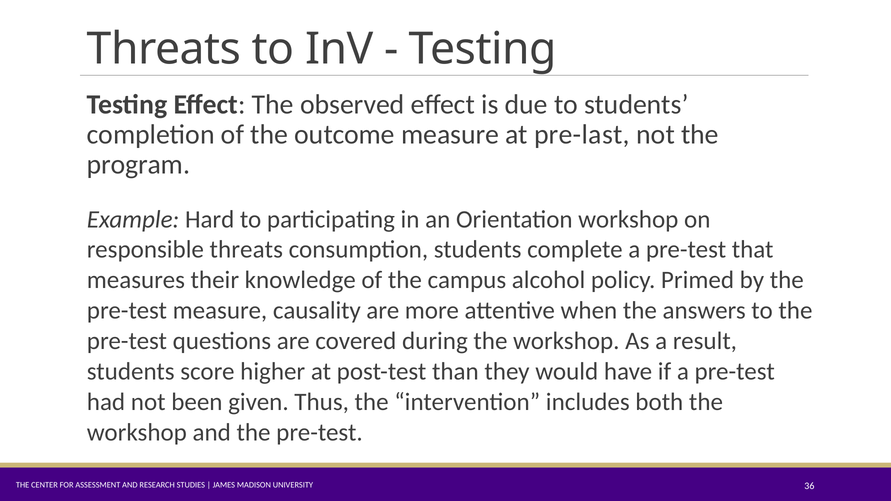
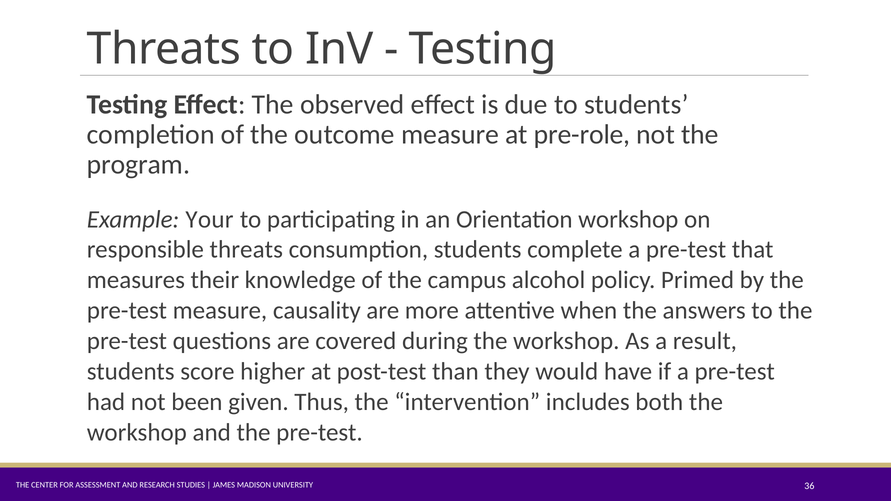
pre-last: pre-last -> pre-role
Hard: Hard -> Your
